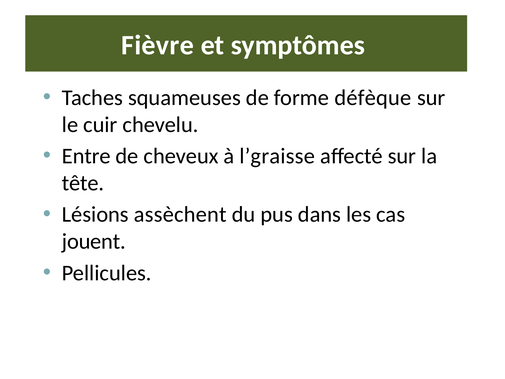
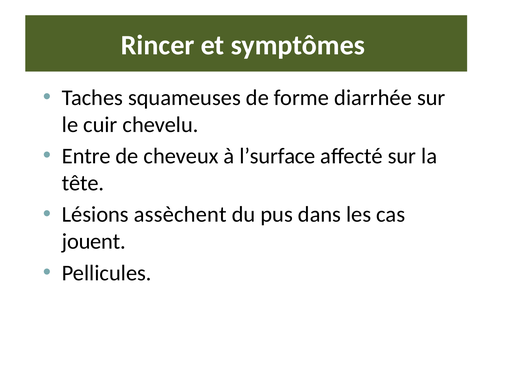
Fièvre: Fièvre -> Rincer
défèque: défèque -> diarrhée
l’graisse: l’graisse -> l’surface
